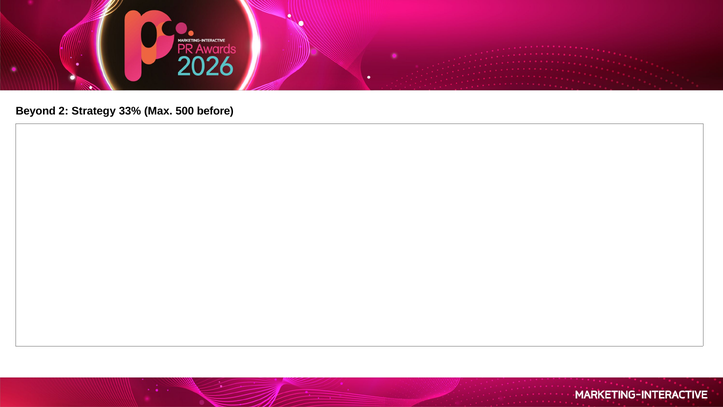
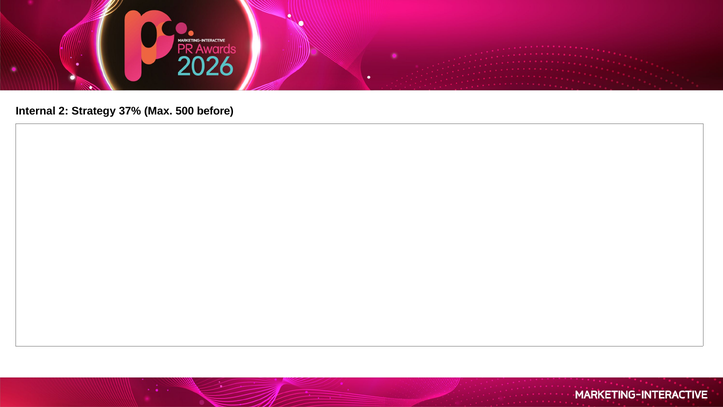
Beyond: Beyond -> Internal
33%: 33% -> 37%
